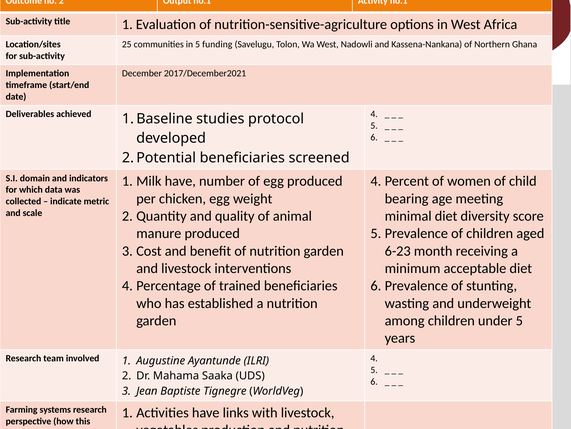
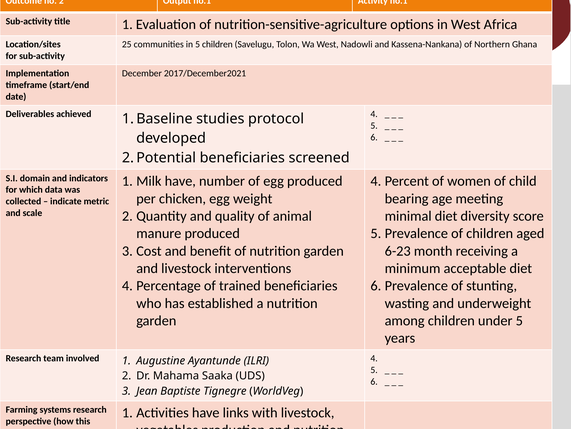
5 funding: funding -> children
